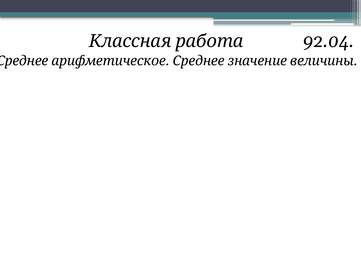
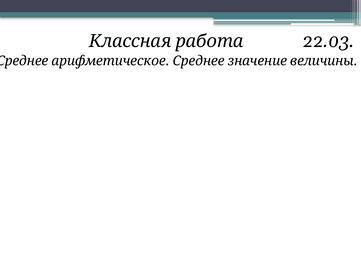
92.04: 92.04 -> 22.03
